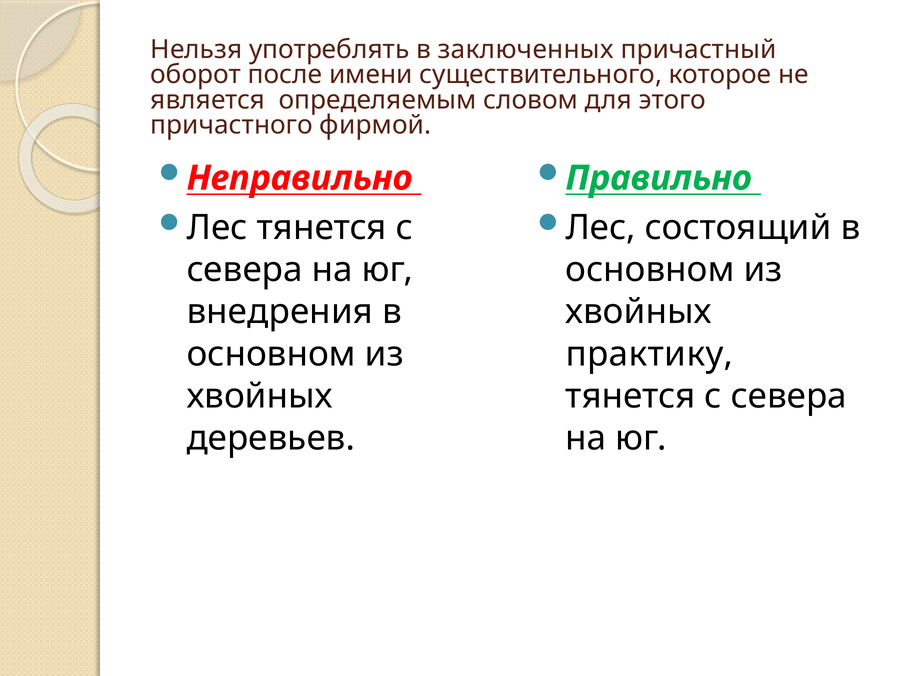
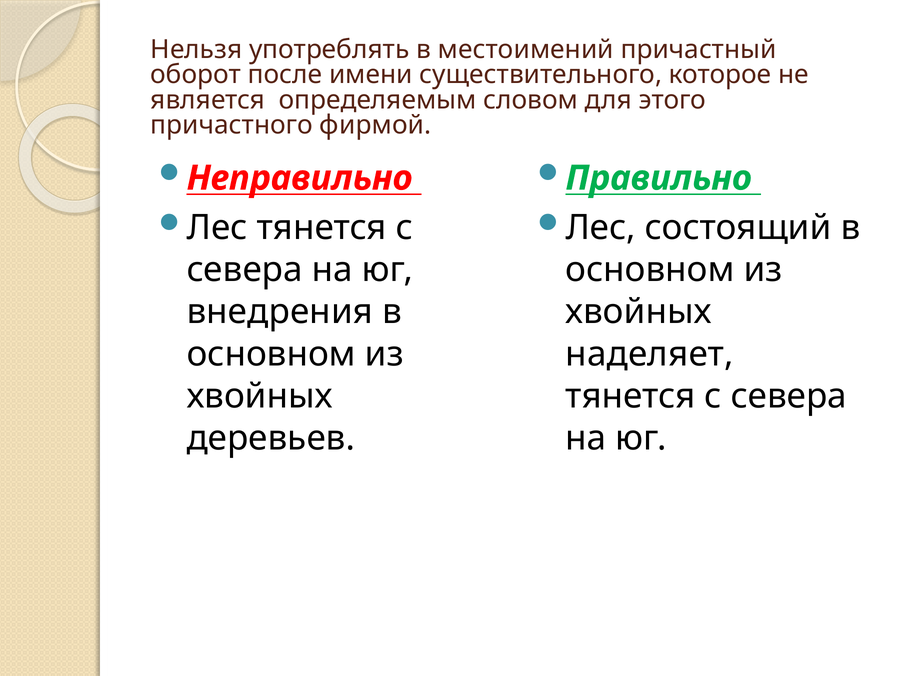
заключенных: заключенных -> местоимений
практику: практику -> наделяет
